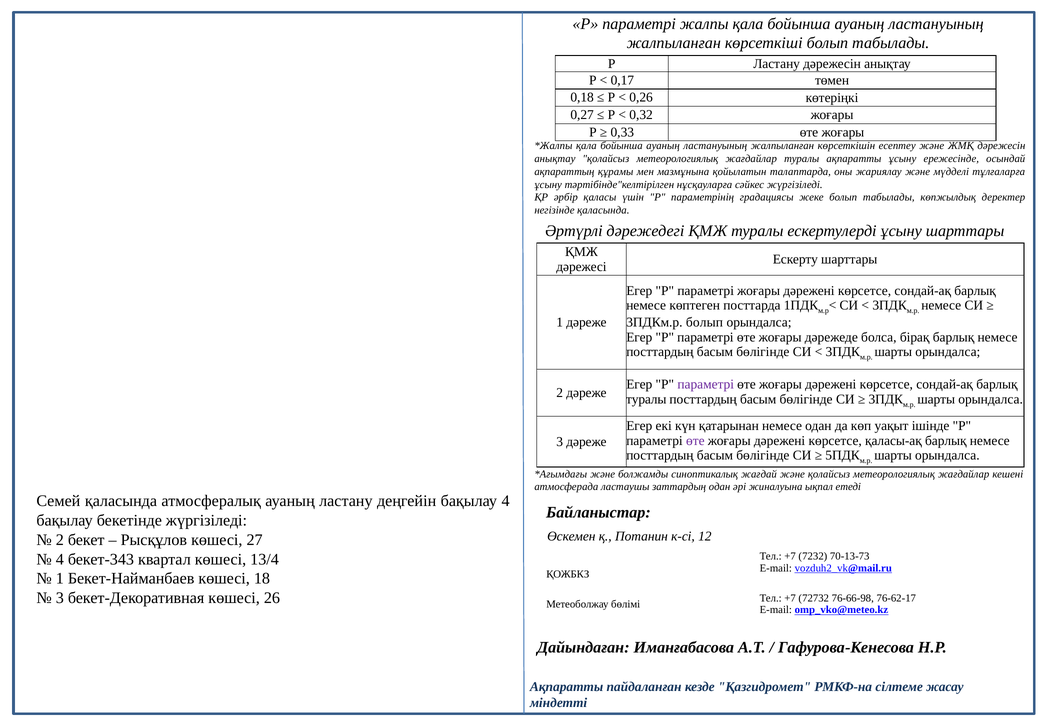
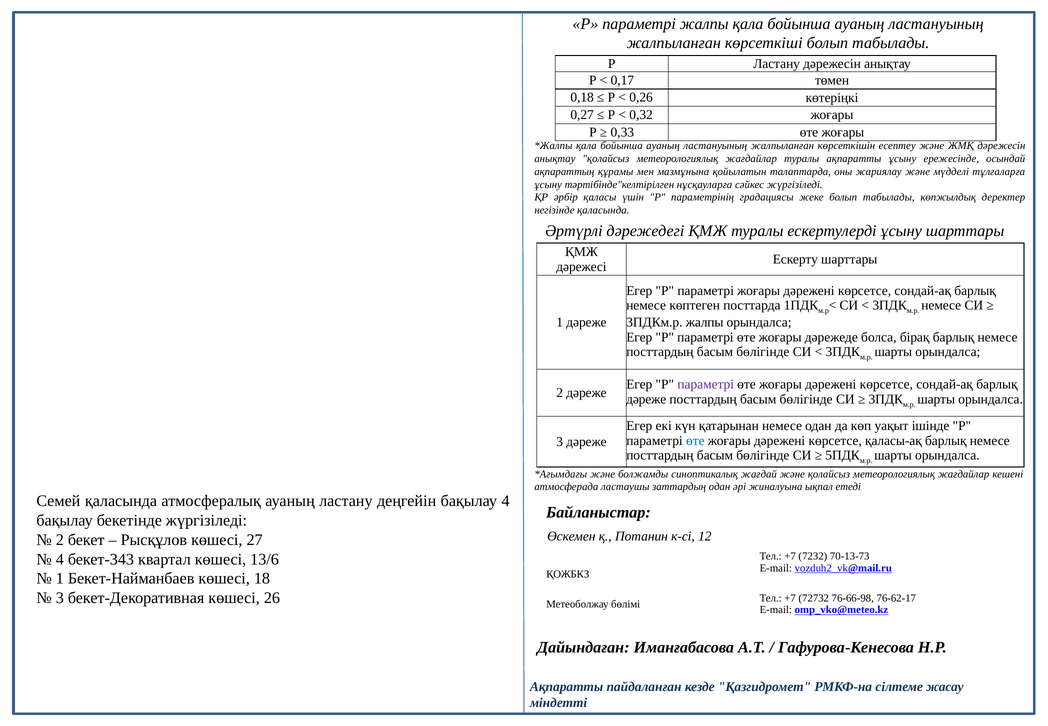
3ПДКм.р болып: болып -> жалпы
туралы at (646, 399): туралы -> дәреже
өте at (695, 440) colour: purple -> blue
13/4: 13/4 -> 13/6
